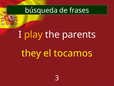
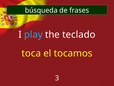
play colour: yellow -> light blue
parents: parents -> teclado
they: they -> toca
